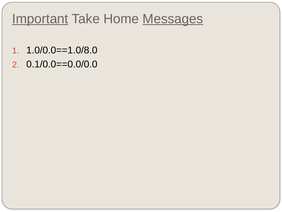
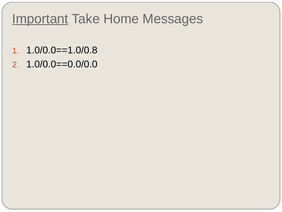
Messages underline: present -> none
1.0/0.0==1.0/8.0: 1.0/0.0==1.0/8.0 -> 1.0/0.0==1.0/0.8
0.1/0.0==0.0/0.0: 0.1/0.0==0.0/0.0 -> 1.0/0.0==0.0/0.0
